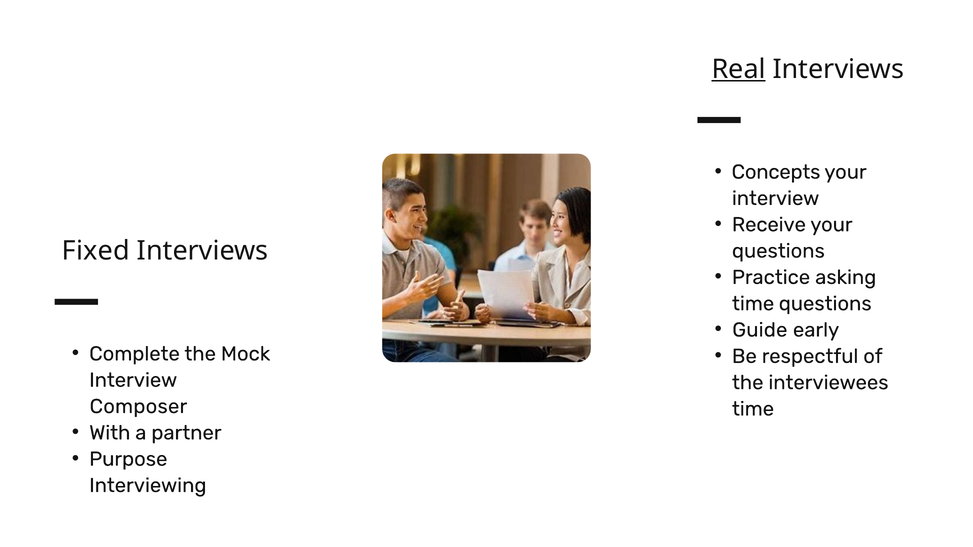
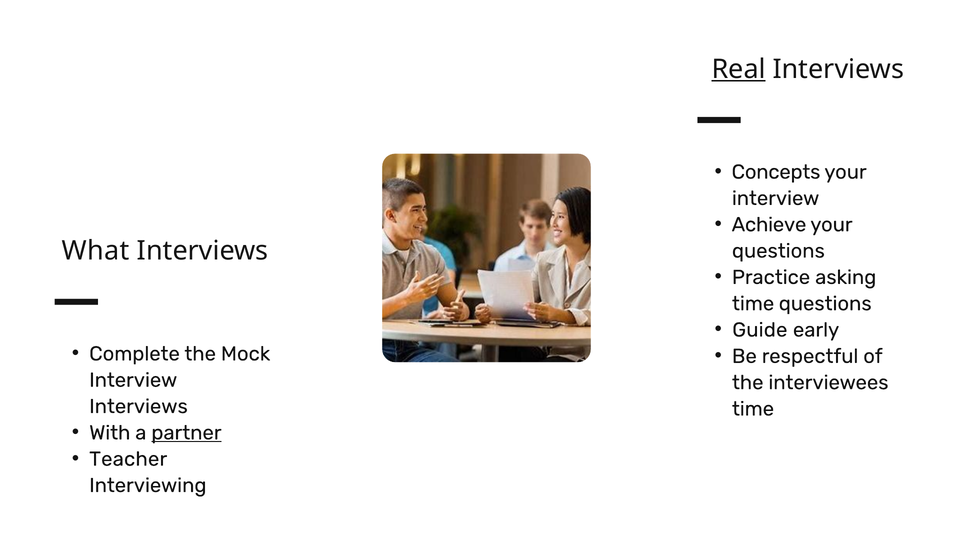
Receive: Receive -> Achieve
Fixed: Fixed -> What
Composer at (138, 407): Composer -> Interviews
partner underline: none -> present
Purpose: Purpose -> Teacher
